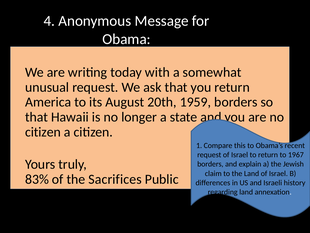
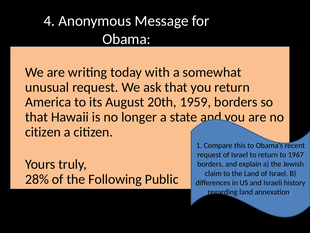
83%: 83% -> 28%
Sacrifices: Sacrifices -> Following
